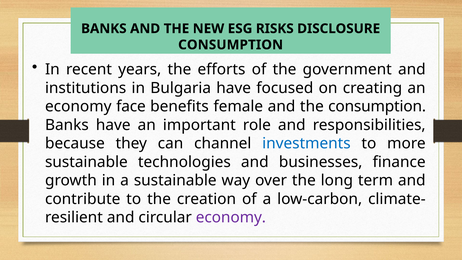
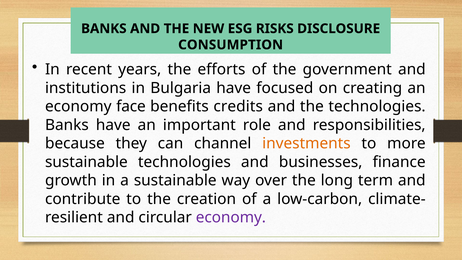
female: female -> credits
the consumption: consumption -> technologies
investments colour: blue -> orange
